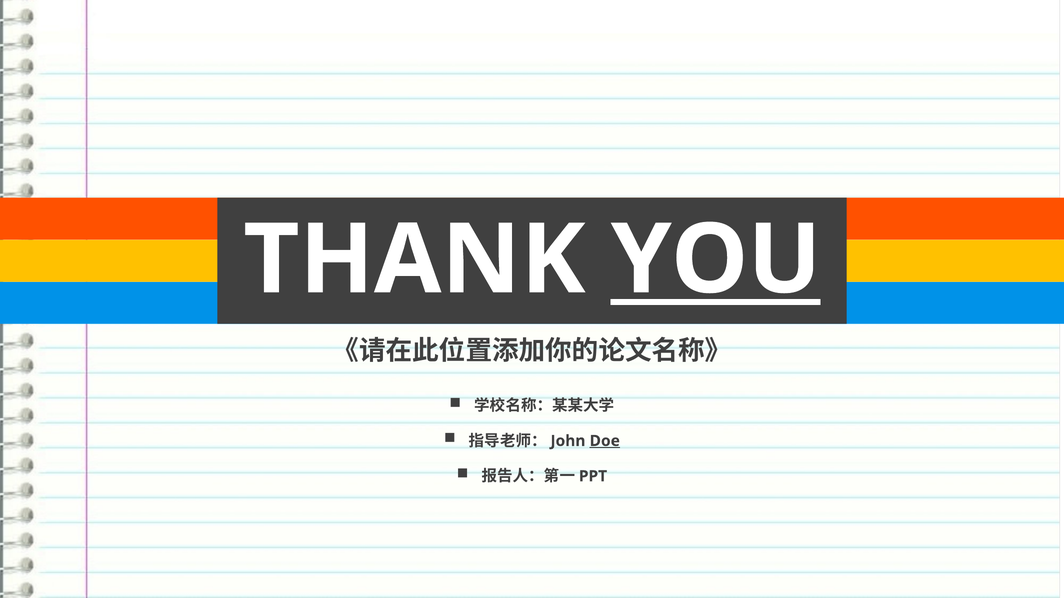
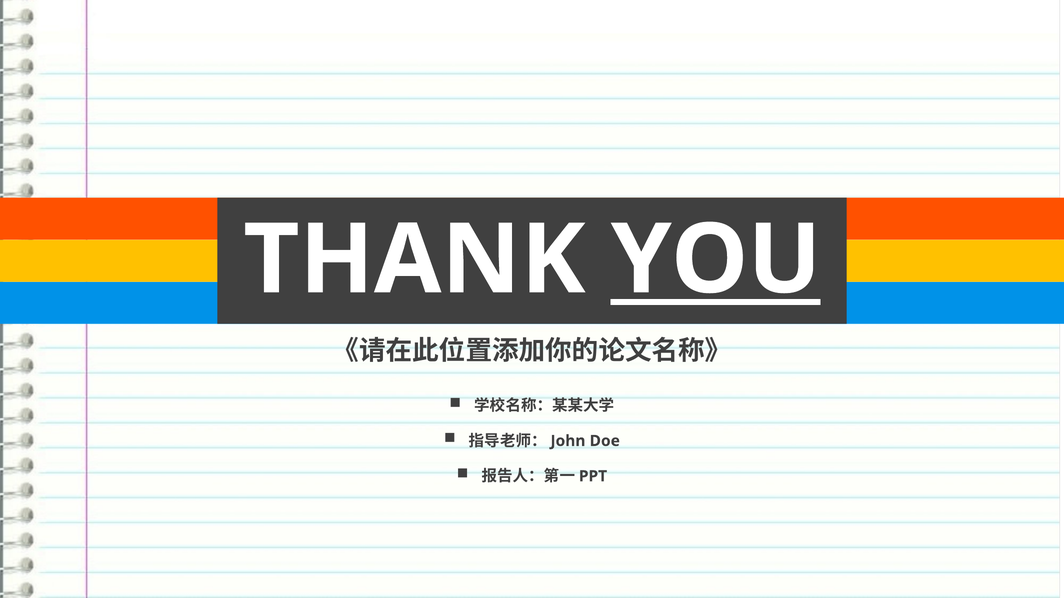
Doe underline: present -> none
